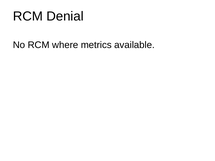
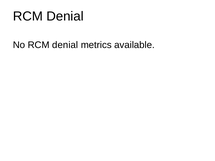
No RCM where: where -> denial
